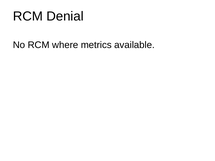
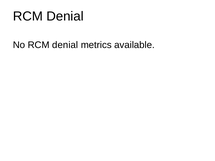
No RCM where: where -> denial
